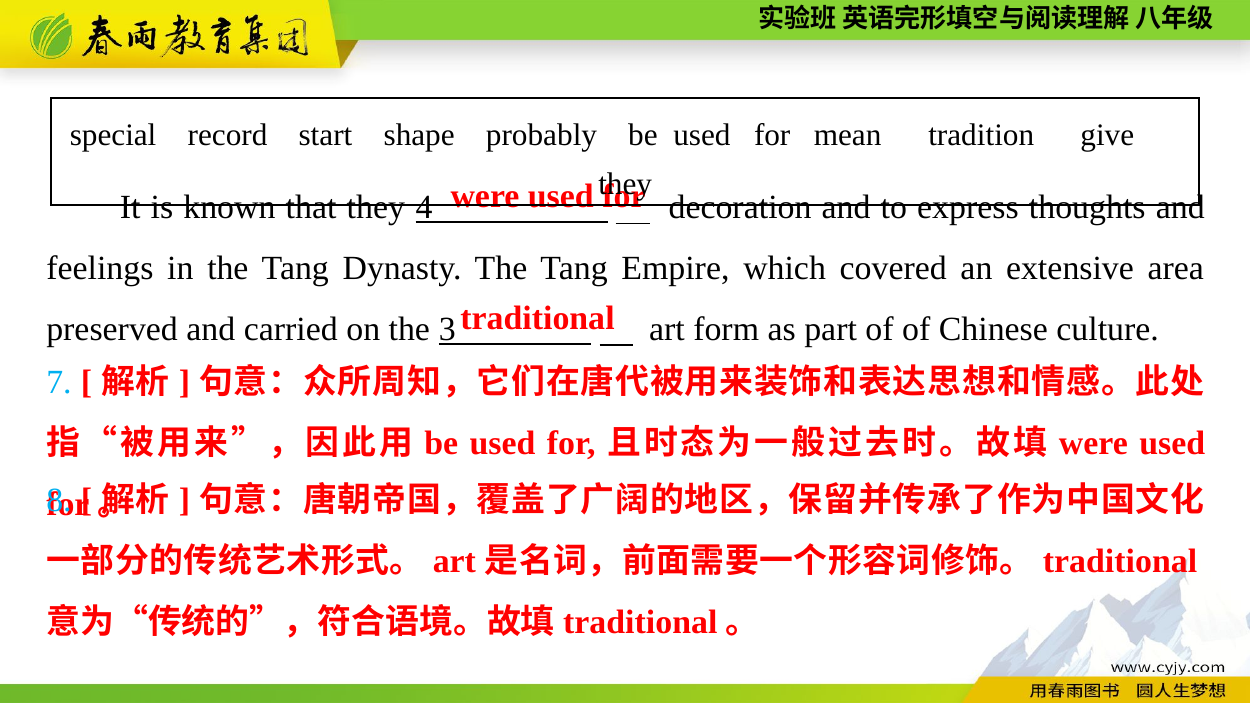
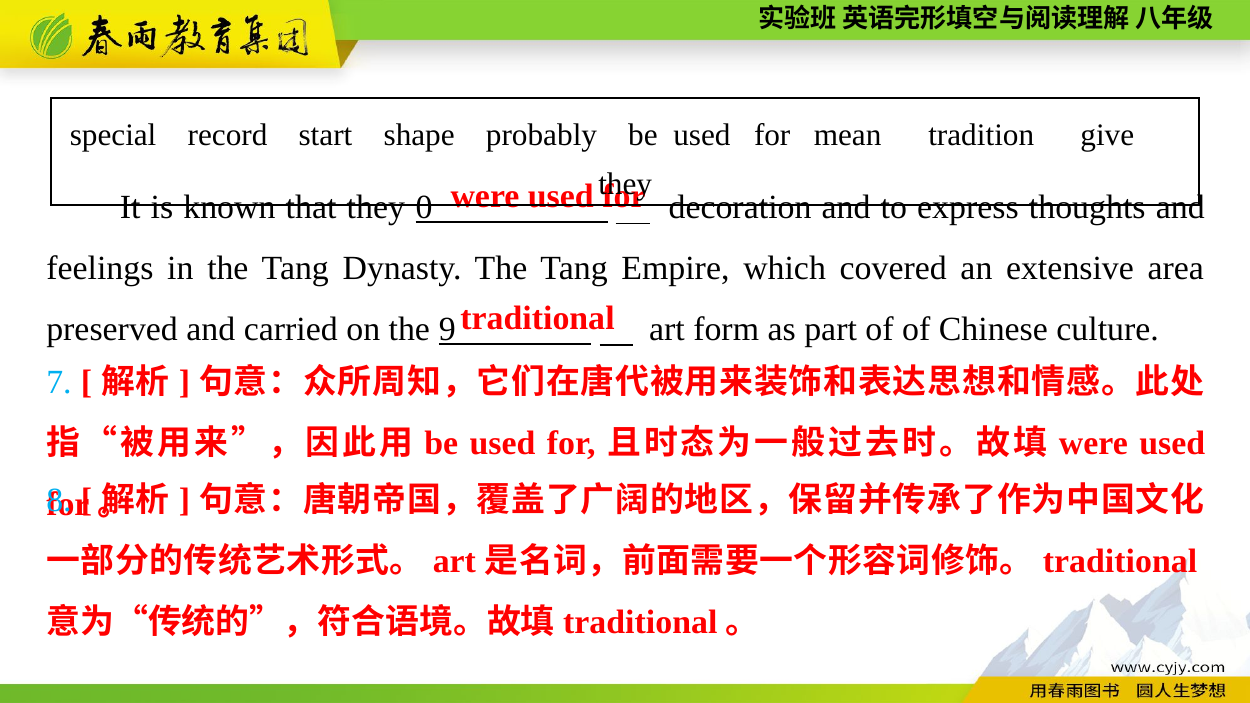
4: 4 -> 0
3: 3 -> 9
